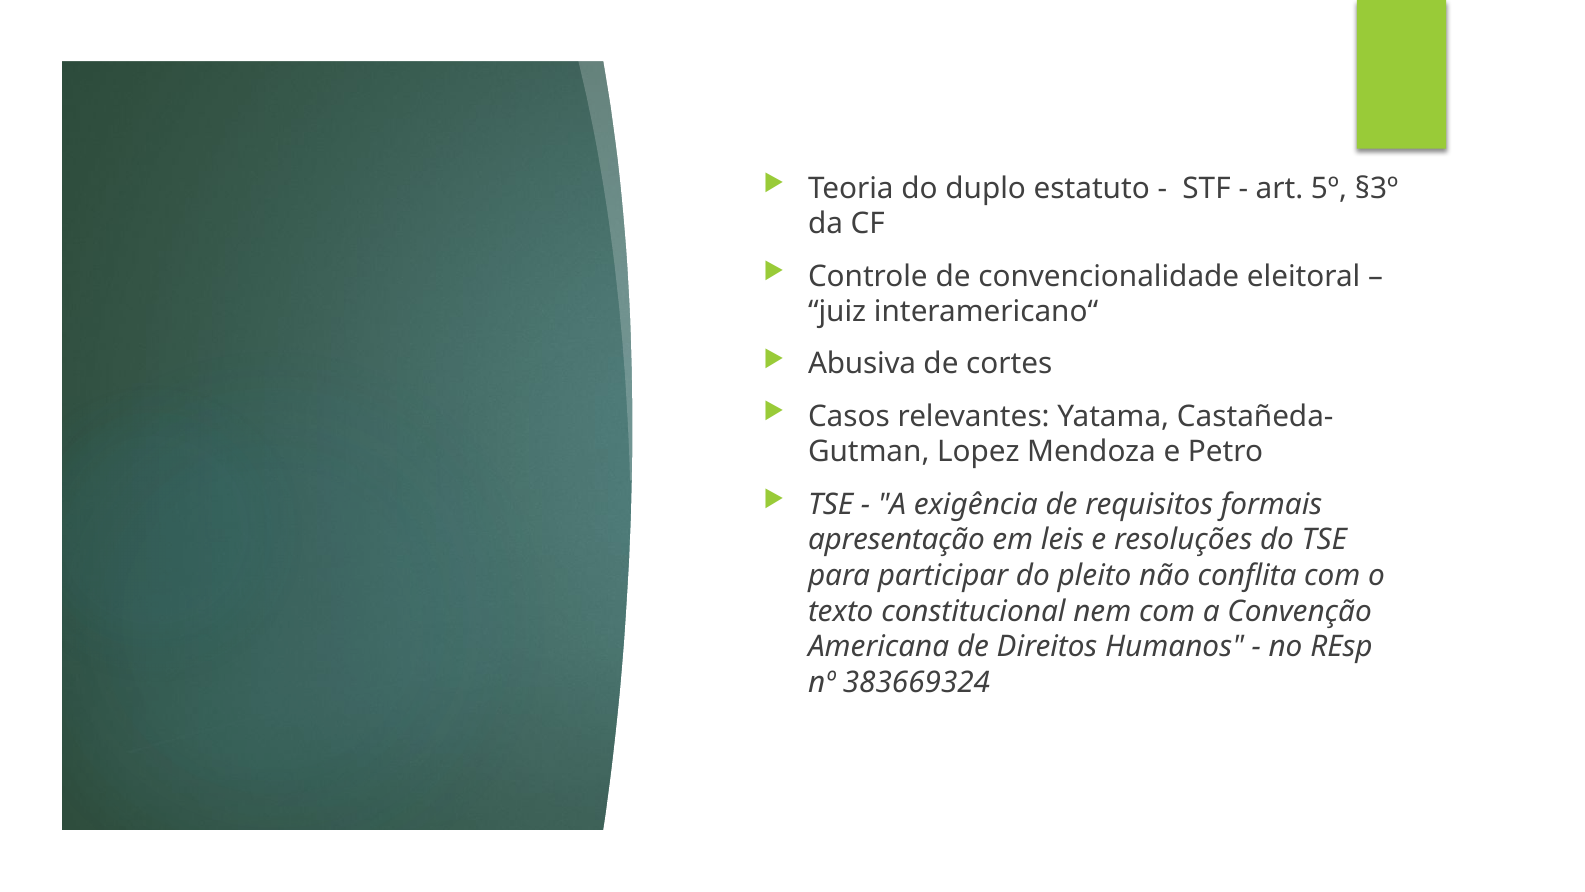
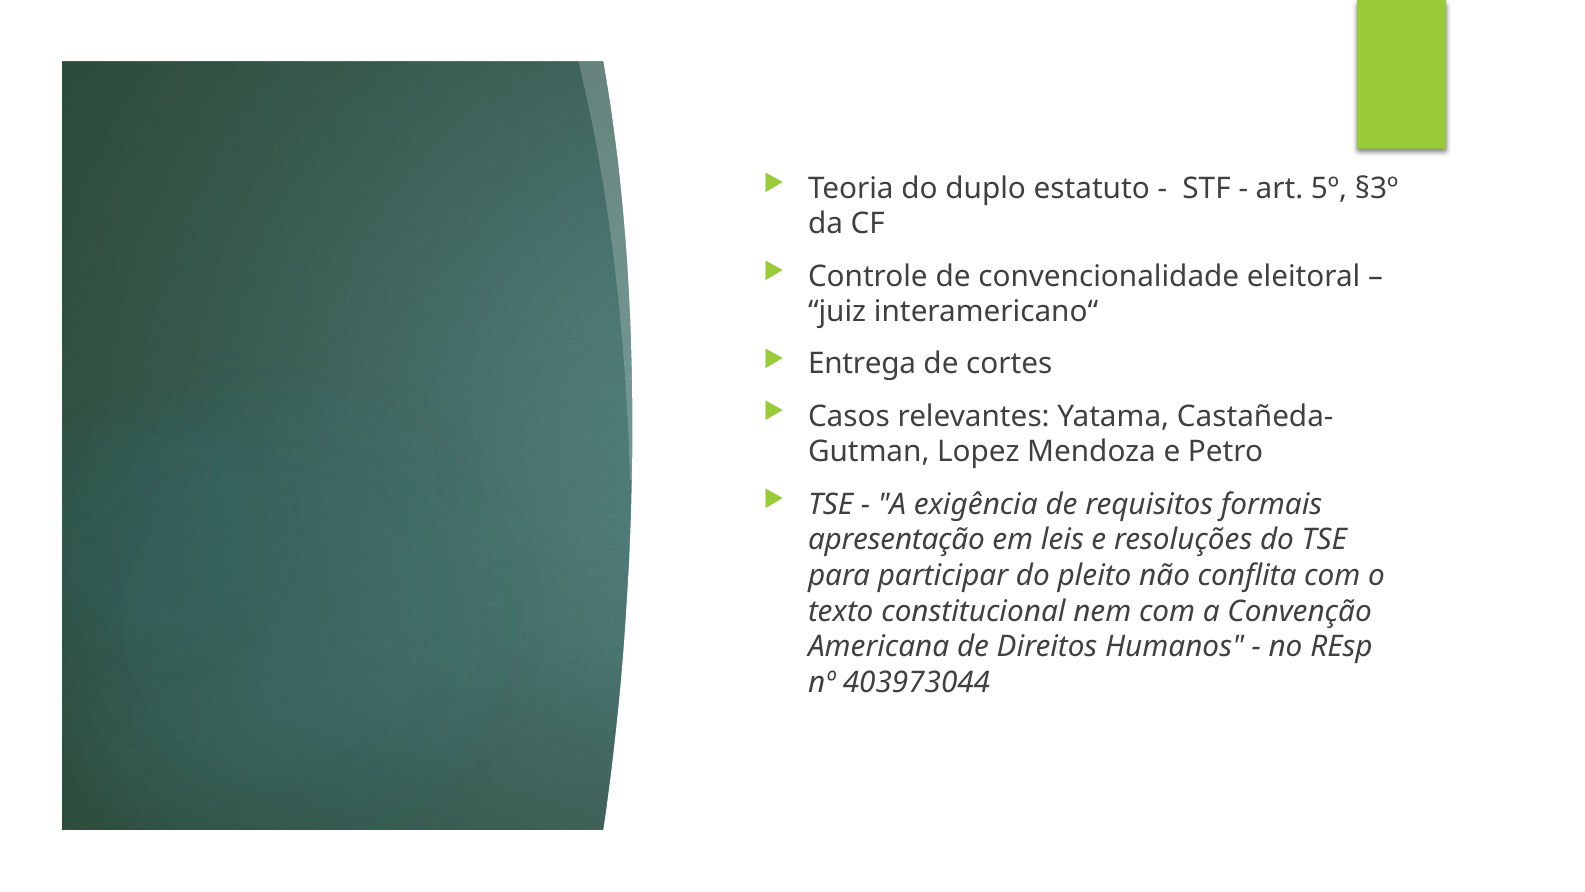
Abusiva: Abusiva -> Entrega
383669324: 383669324 -> 403973044
